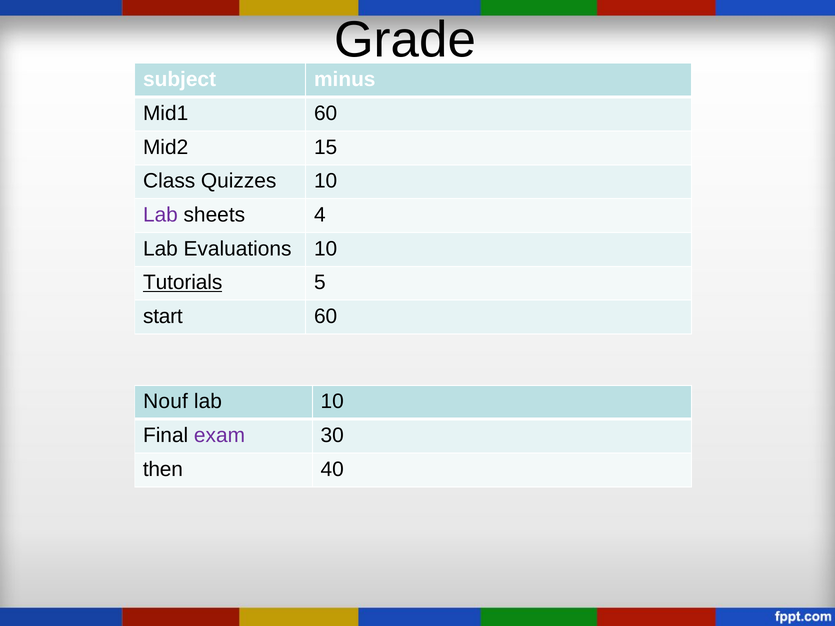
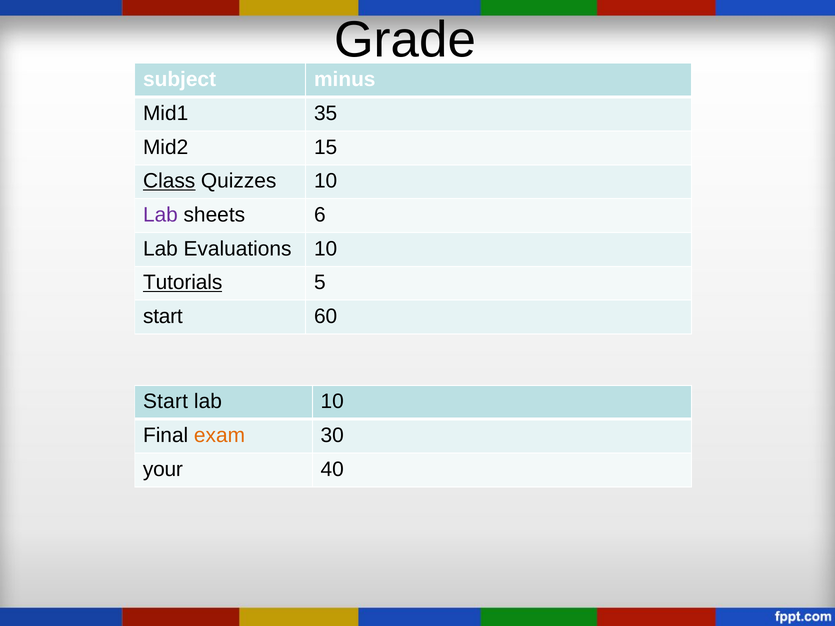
Mid1 60: 60 -> 35
Class underline: none -> present
4: 4 -> 6
Nouf at (166, 402): Nouf -> Start
exam colour: purple -> orange
then: then -> your
